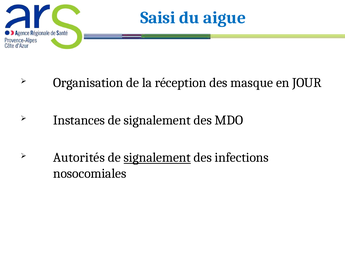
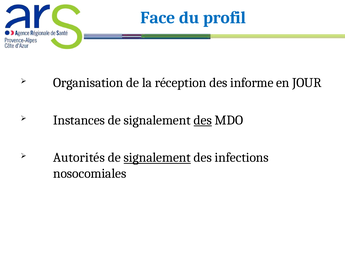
Saisi: Saisi -> Face
aigue: aigue -> profil
masque: masque -> informe
des at (203, 120) underline: none -> present
